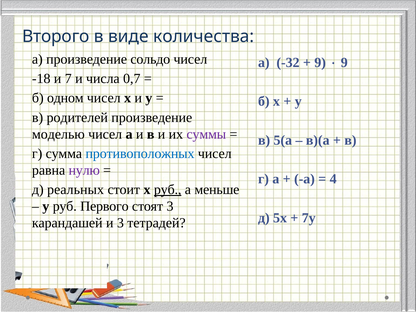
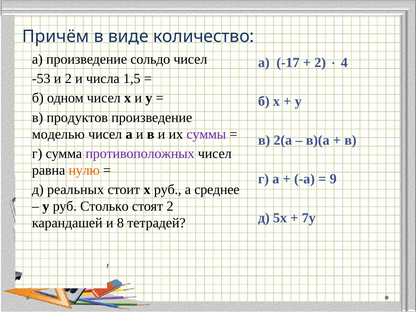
Второго: Второго -> Причём
количества: количества -> количество
-32: -32 -> -17
9 at (320, 63): 9 -> 2
9 at (344, 63): 9 -> 4
-18: -18 -> -53
и 7: 7 -> 2
0,7: 0,7 -> 1,5
родителей: родителей -> продуктов
5(а: 5(а -> 2(а
противоположных colour: blue -> purple
нулю colour: purple -> orange
4: 4 -> 9
руб at (168, 190) underline: present -> none
меньше: меньше -> среднее
Первого: Первого -> Столько
стоят 3: 3 -> 2
и 3: 3 -> 8
